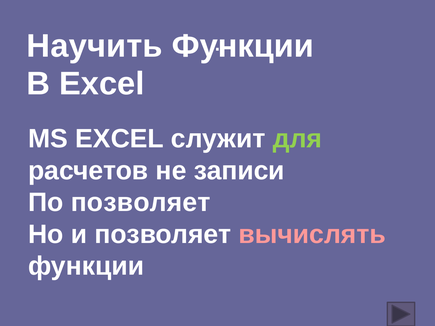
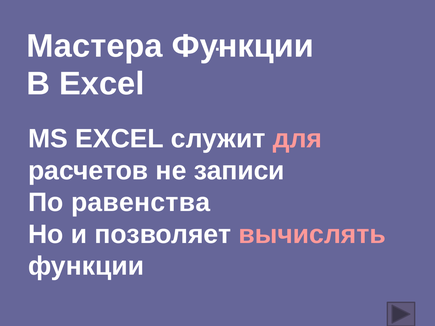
Научить: Научить -> Мастера
для colour: light green -> pink
По позволяет: позволяет -> равенства
